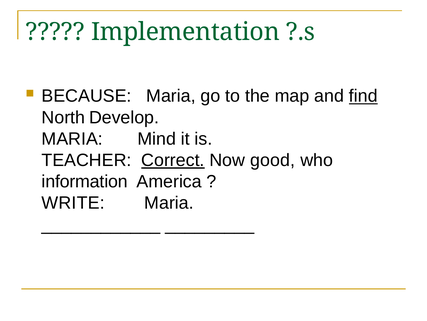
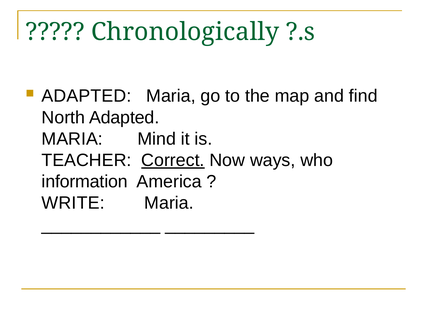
Implementation: Implementation -> Chronologically
BECAUSE at (87, 96): BECAUSE -> ADAPTED
find underline: present -> none
North Develop: Develop -> Adapted
good: good -> ways
